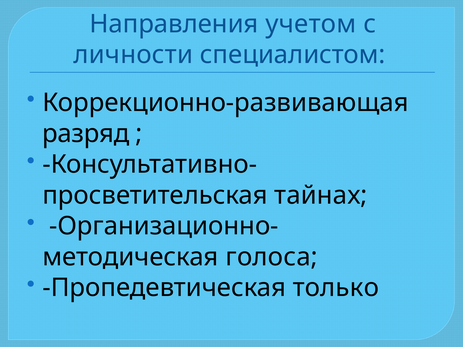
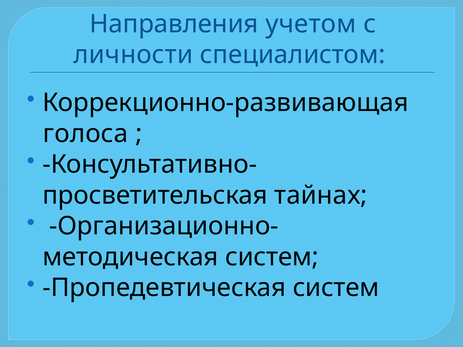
разряд: разряд -> голоса
голоса at (272, 257): голоса -> систем
Пропедевтическая только: только -> систем
